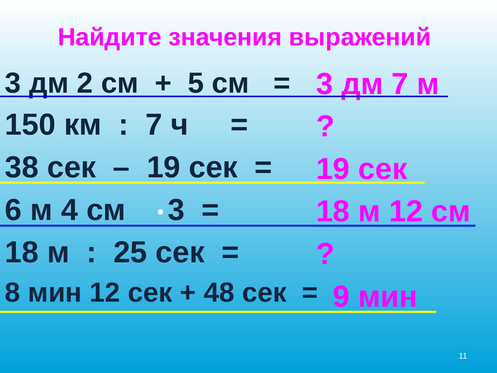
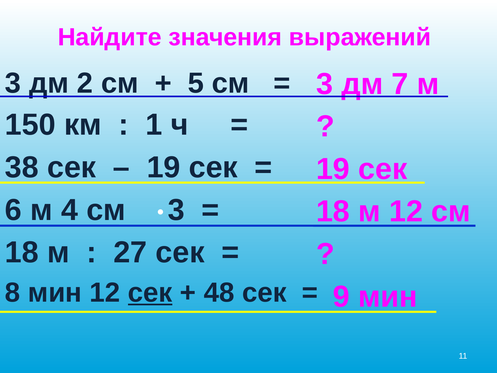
7 at (154, 125): 7 -> 1
25: 25 -> 27
сек at (150, 292) underline: none -> present
